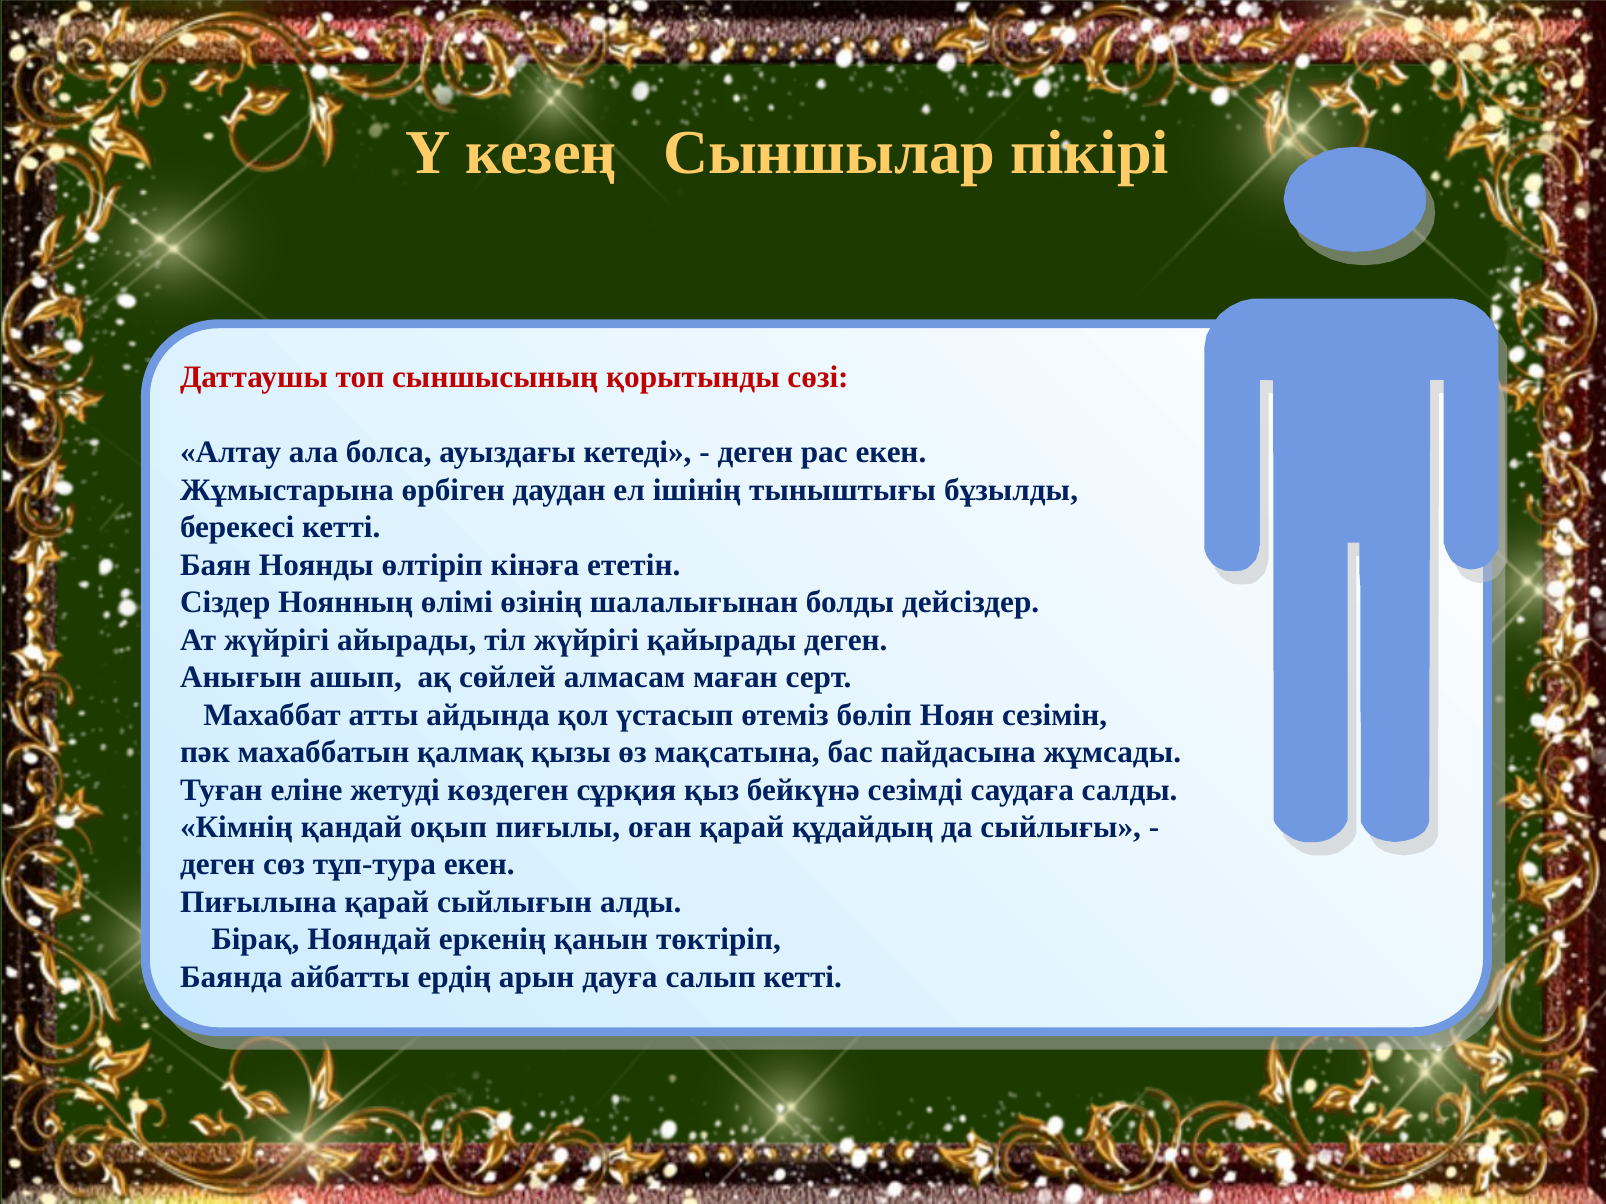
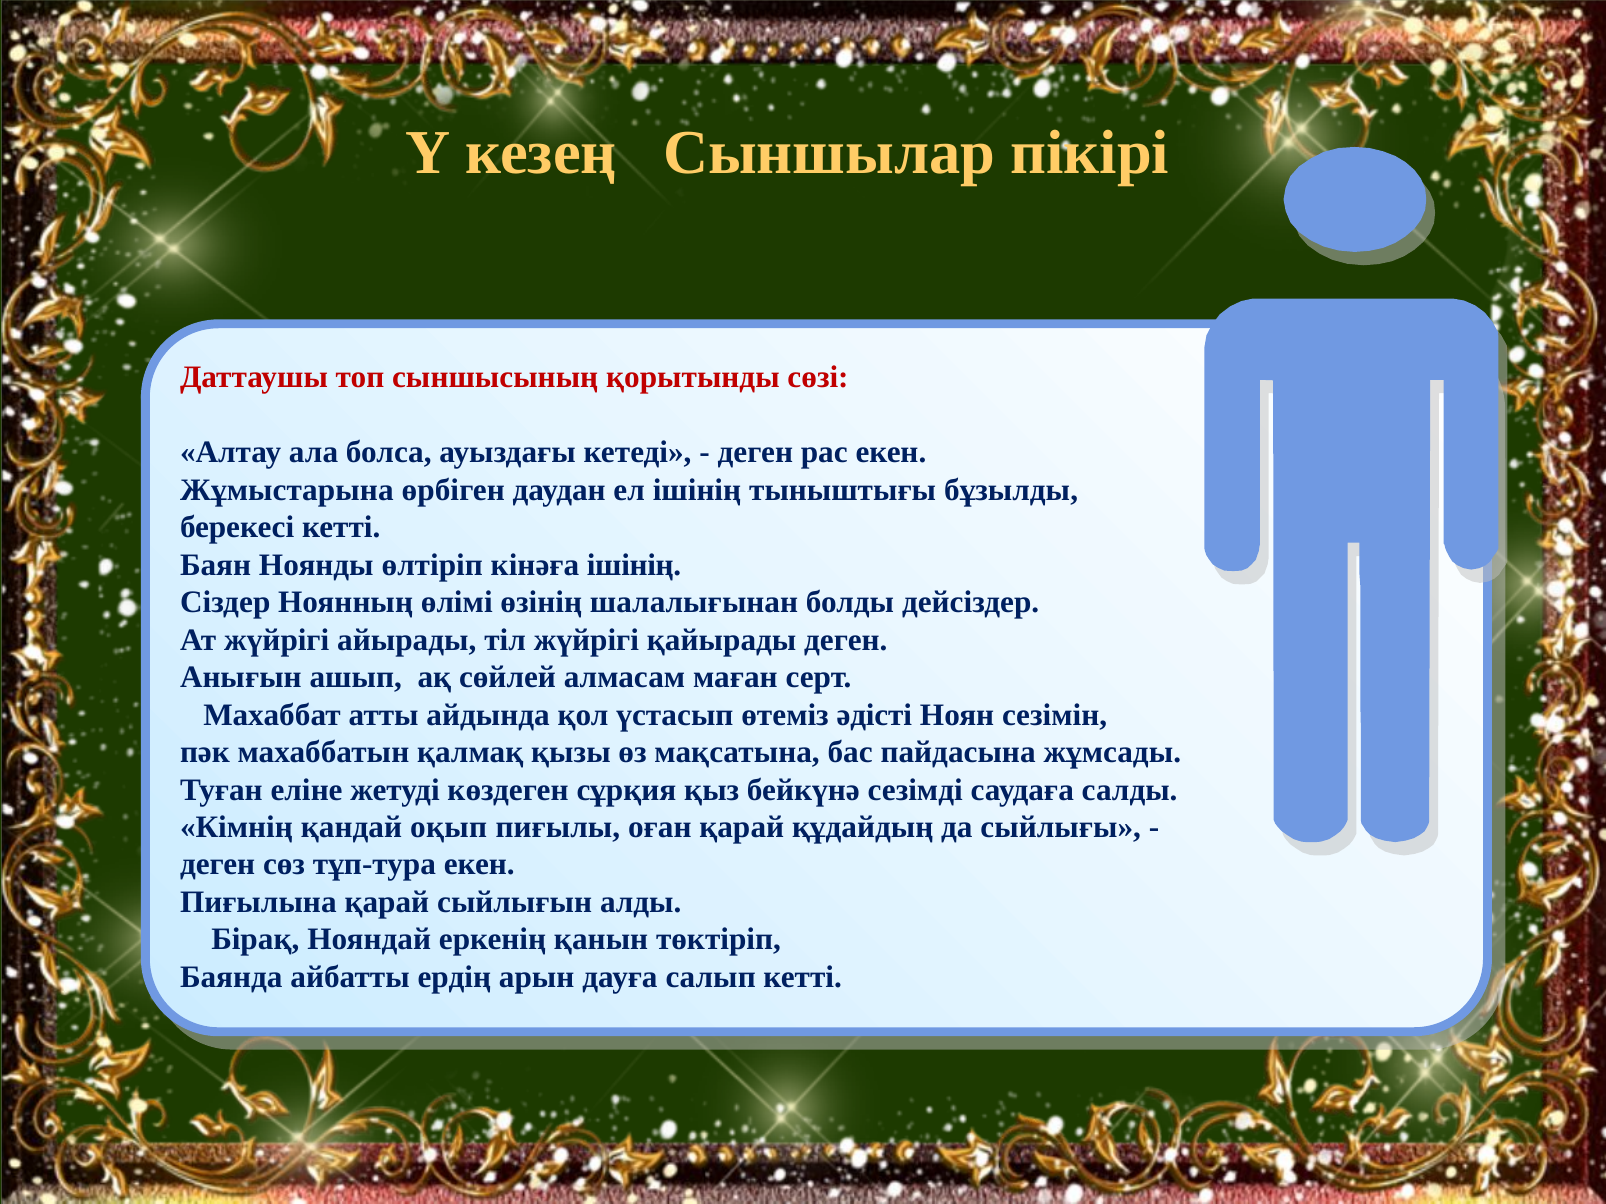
кінәға ететін: ететін -> ішінің
бөліп: бөліп -> әдісті
